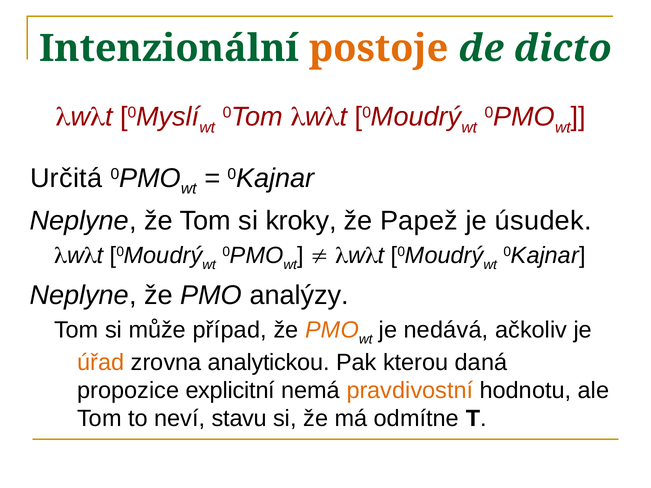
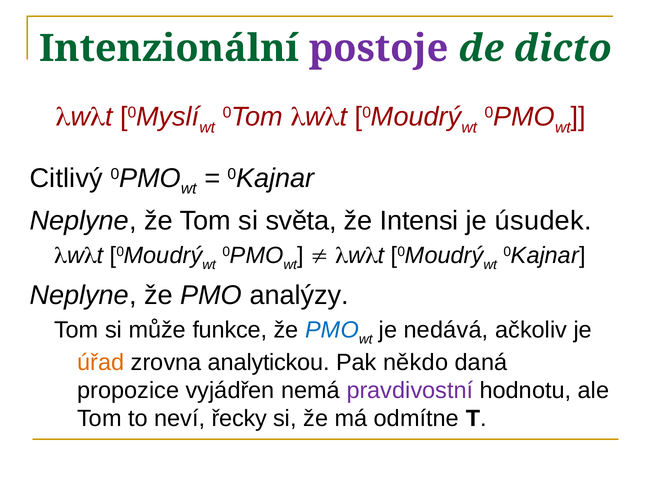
postoje colour: orange -> purple
Určitá: Určitá -> Citlivý
kroky: kroky -> světa
Papež: Papež -> Intensi
případ: případ -> funkce
PMO at (332, 330) colour: orange -> blue
kterou: kterou -> někdo
explicitní: explicitní -> vyjádřen
pravdivostní colour: orange -> purple
stavu: stavu -> řecky
